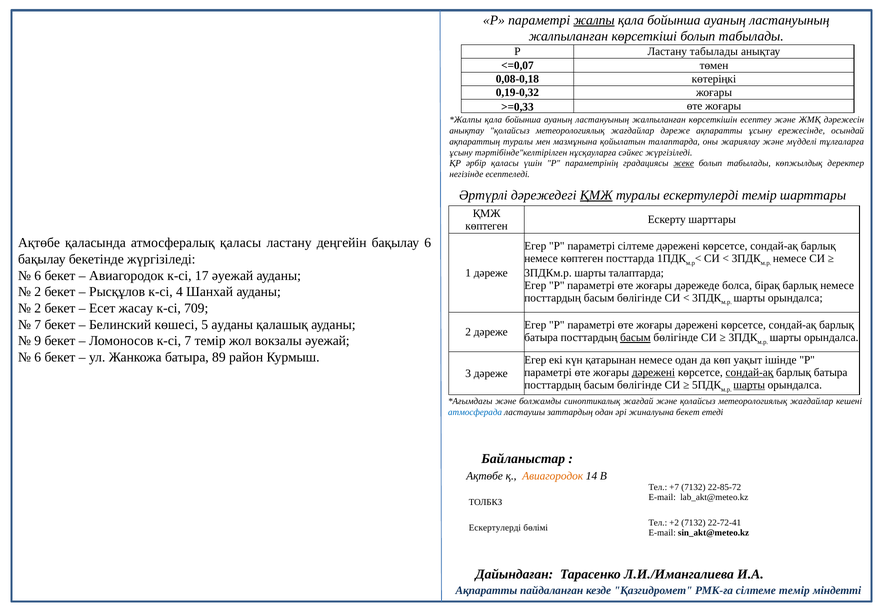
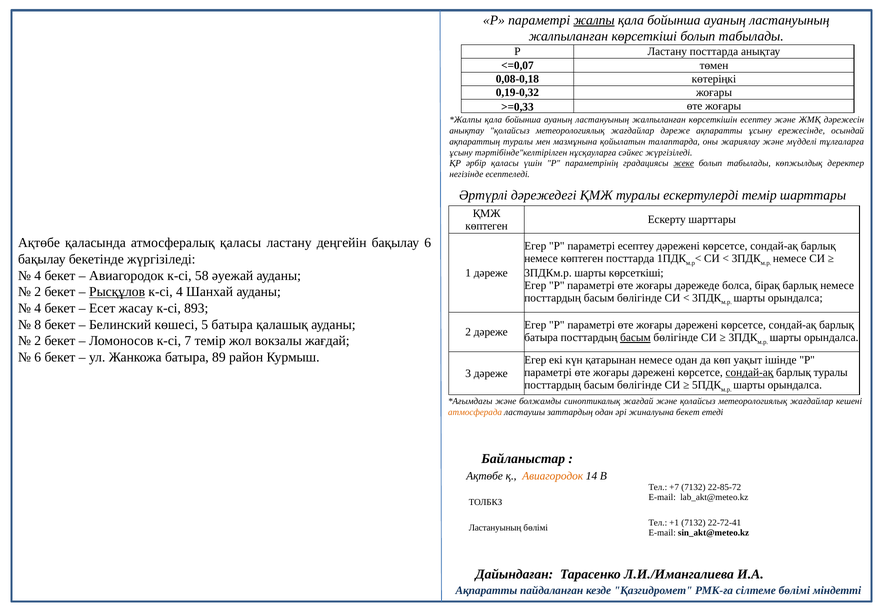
Ластану табылады: табылады -> посттарда
ҚМЖ at (596, 195) underline: present -> none
параметрі сілтеме: сілтеме -> есептеу
шарты талаптарда: талаптарда -> көрсеткіші
6 at (38, 275): 6 -> 4
17: 17 -> 58
Рысқұлов underline: none -> present
2 at (38, 308): 2 -> 4
709: 709 -> 893
7 at (38, 324): 7 -> 8
5 ауданы: ауданы -> батыра
9 at (38, 340): 9 -> 2
вокзалы әуежай: әуежай -> жағдай
дәрежені at (654, 372) underline: present -> none
батыра at (831, 372): батыра -> туралы
шарты at (749, 385) underline: present -> none
атмосферада colour: blue -> orange
+2: +2 -> +1
Ескертулерді at (495, 527): Ескертулерді -> Ластануының
сілтеме темір: темір -> бөлімі
